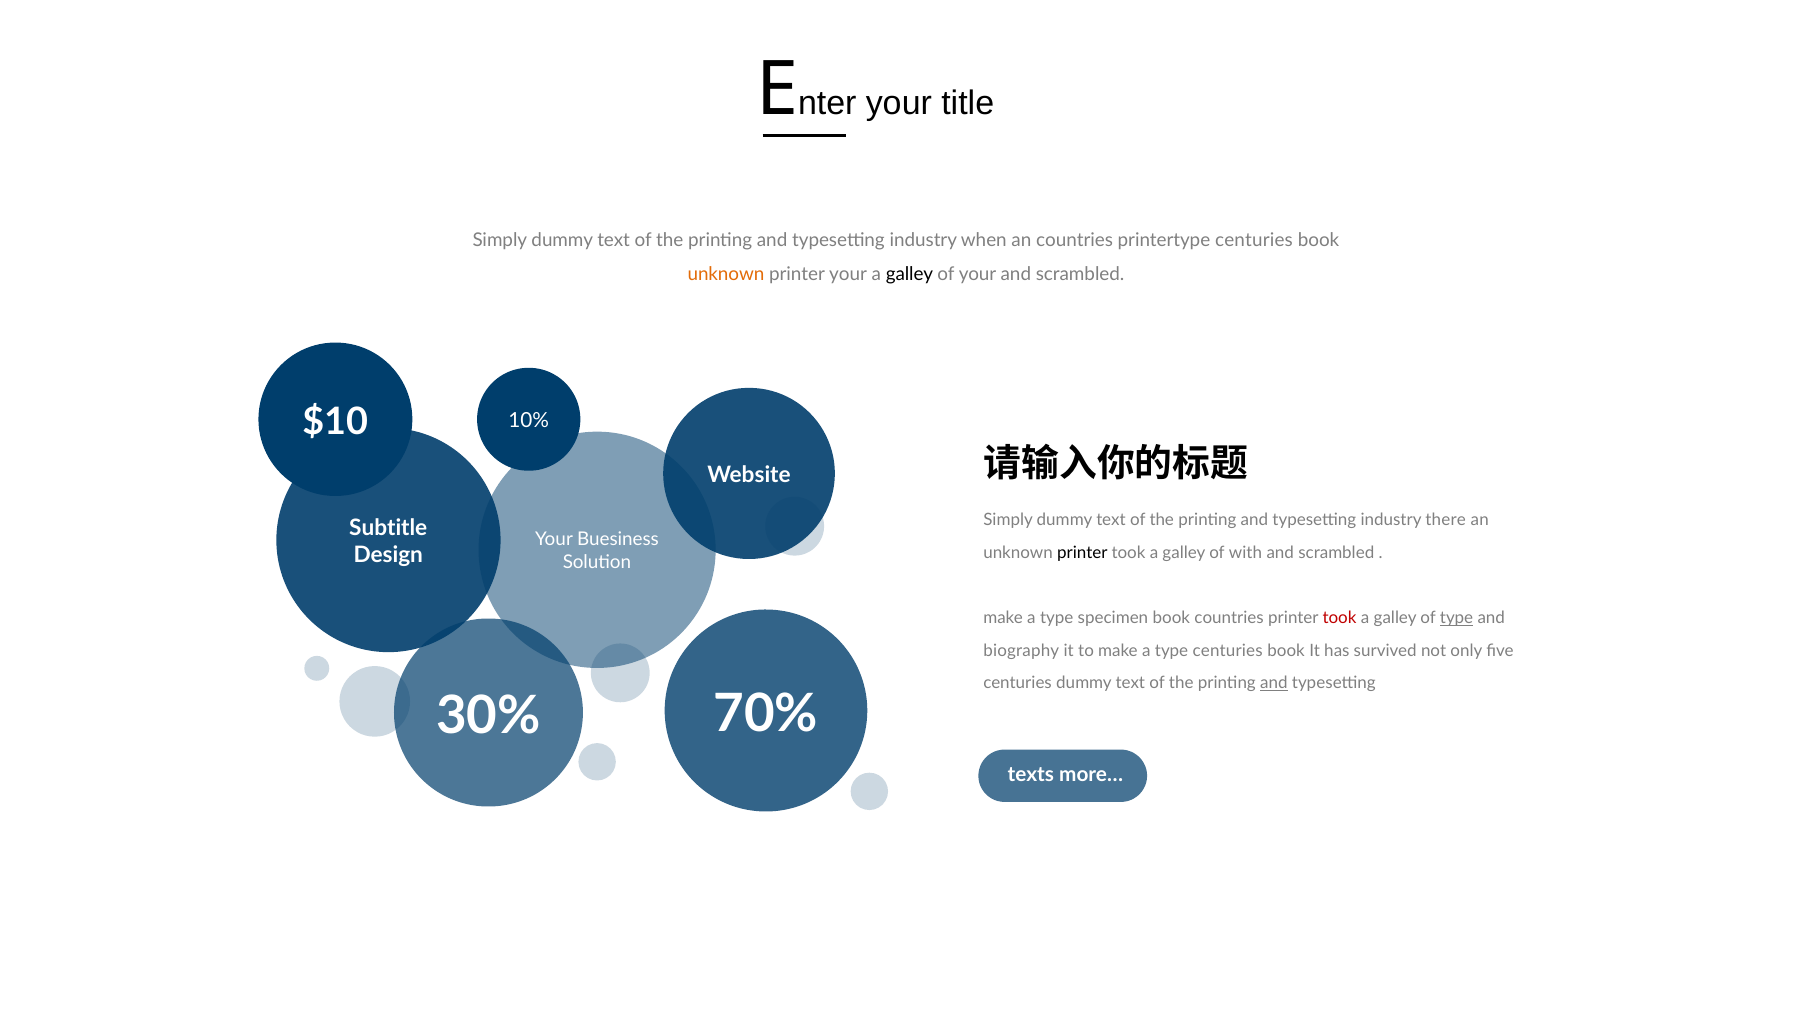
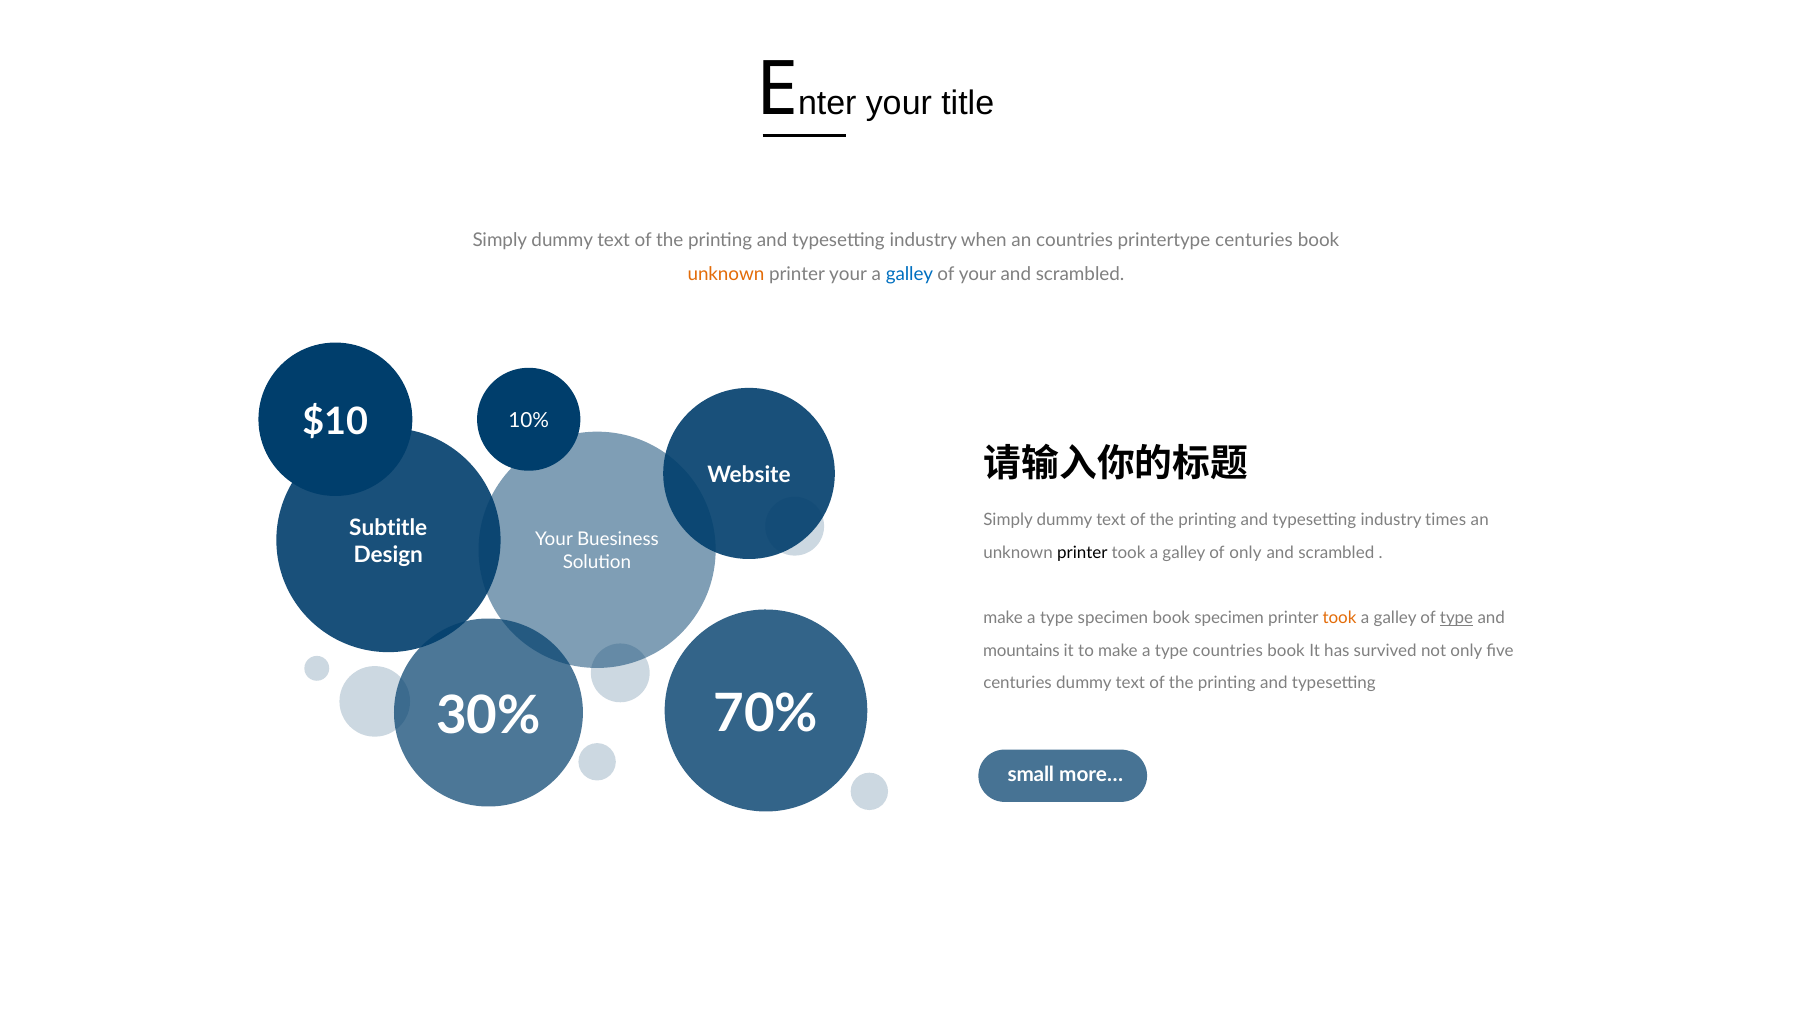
galley at (909, 274) colour: black -> blue
there: there -> times
of with: with -> only
book countries: countries -> specimen
took at (1340, 618) colour: red -> orange
biography: biography -> mountains
type centuries: centuries -> countries
and at (1274, 683) underline: present -> none
texts: texts -> small
